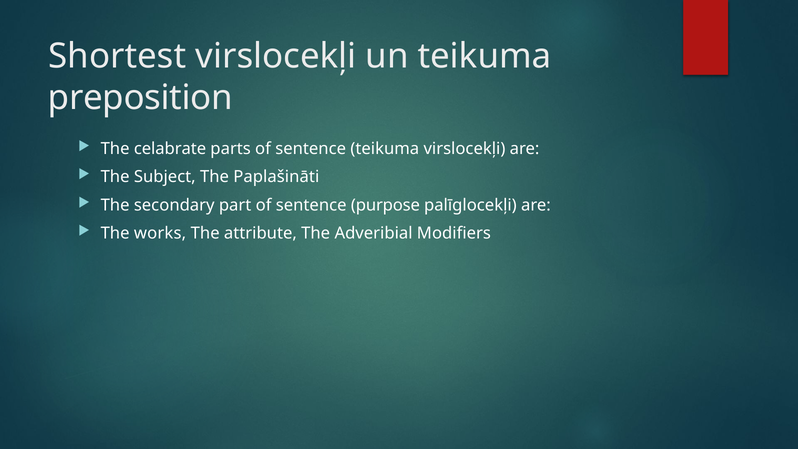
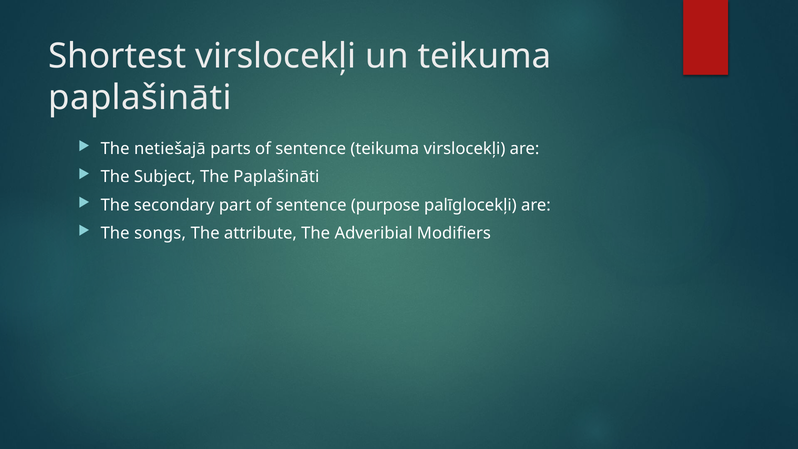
preposition at (140, 98): preposition -> paplašināti
celabrate: celabrate -> netiešajā
works: works -> songs
